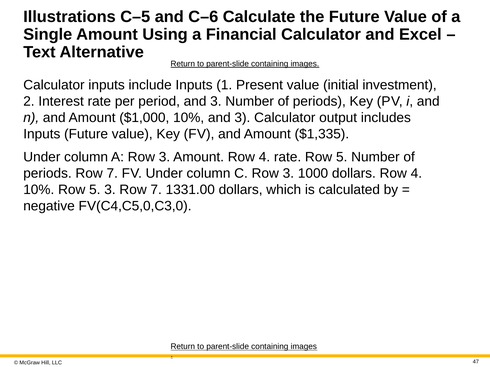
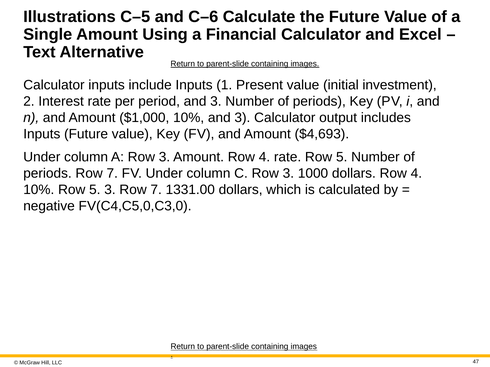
$1,335: $1,335 -> $4,693
